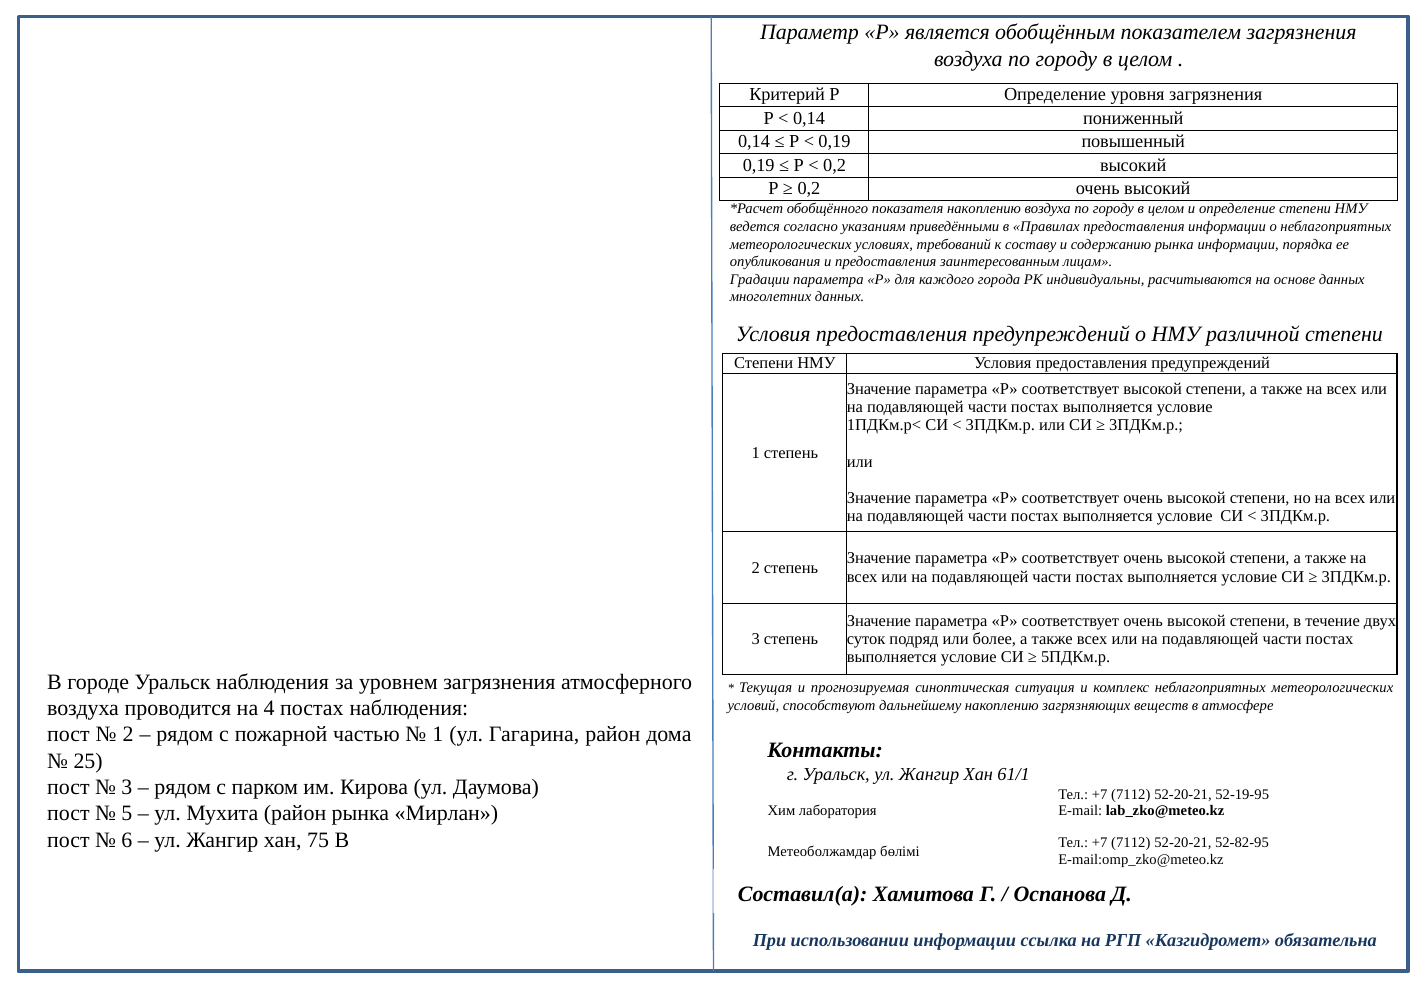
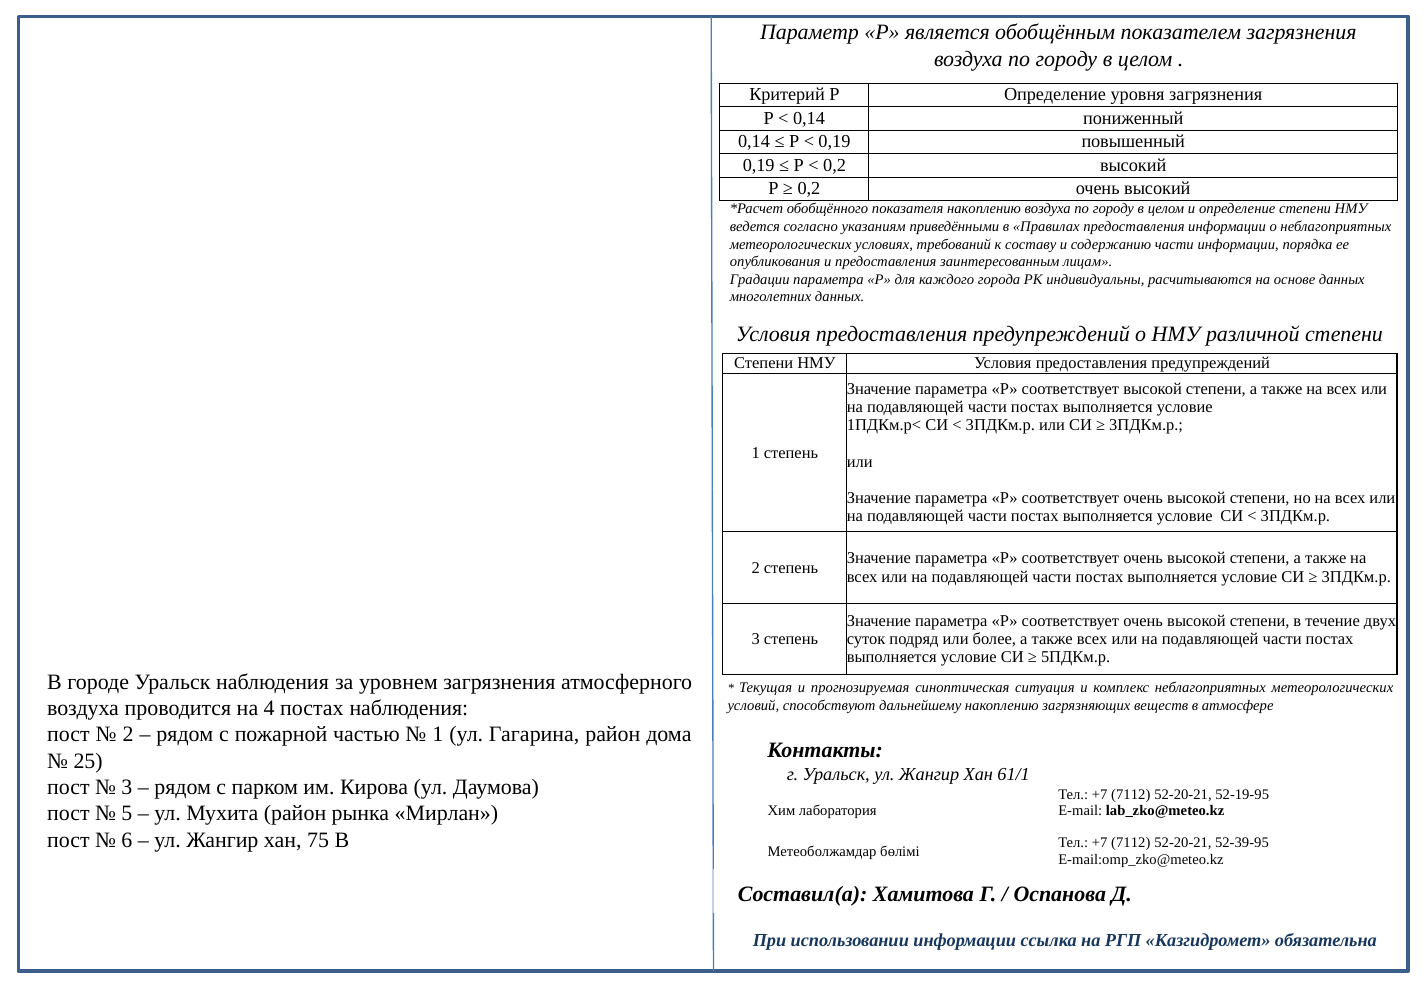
содержанию рынка: рынка -> части
52-82-95: 52-82-95 -> 52-39-95
